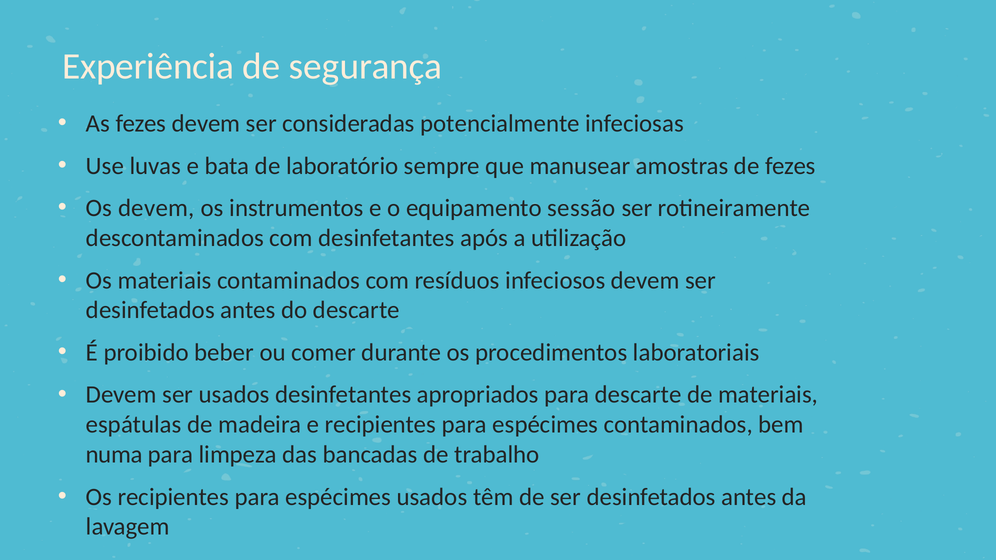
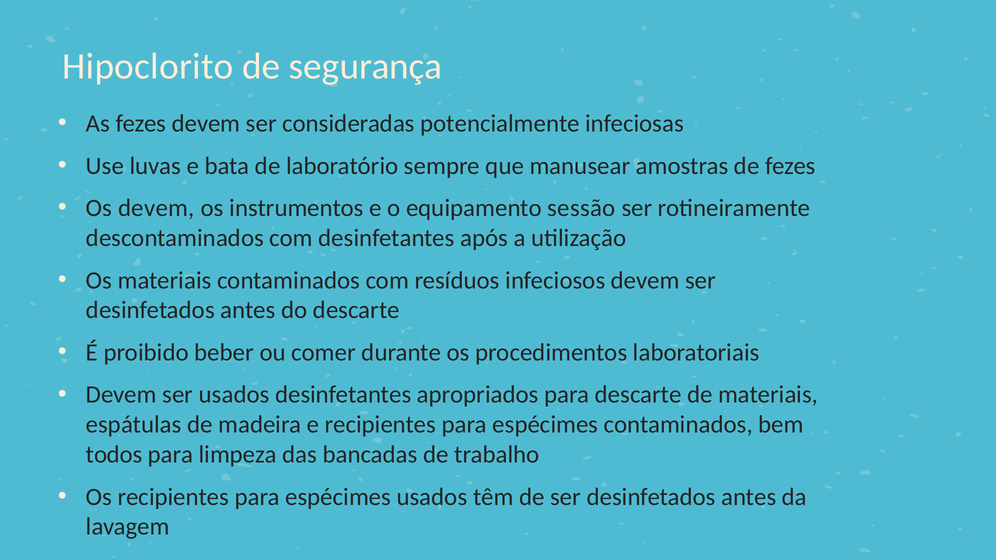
Experiência: Experiência -> Hipoclorito
numa: numa -> todos
